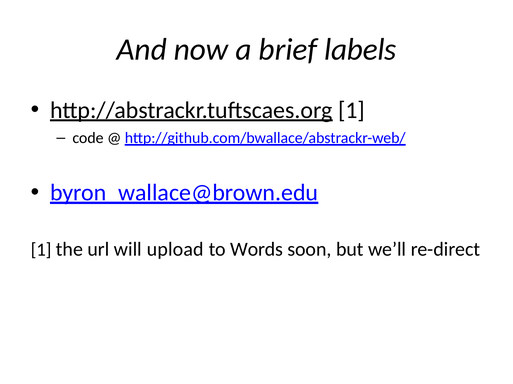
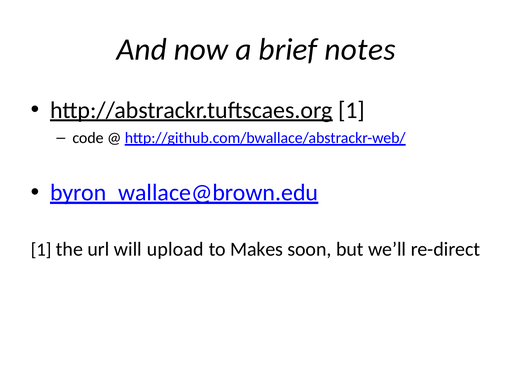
labels: labels -> notes
Words: Words -> Makes
